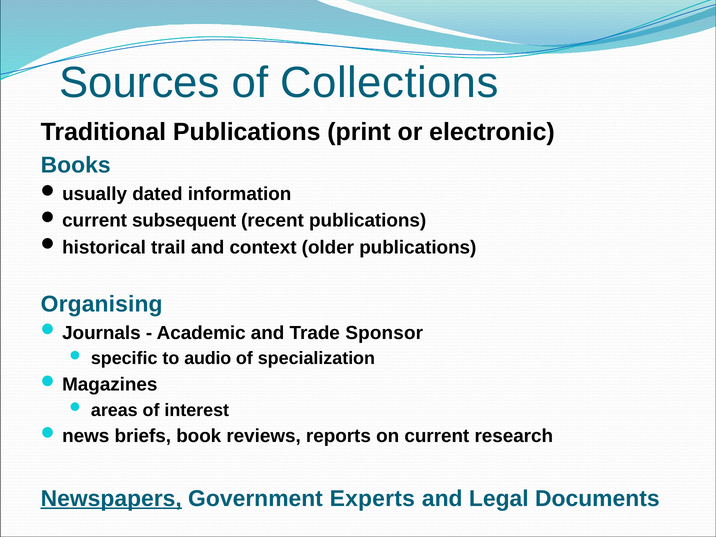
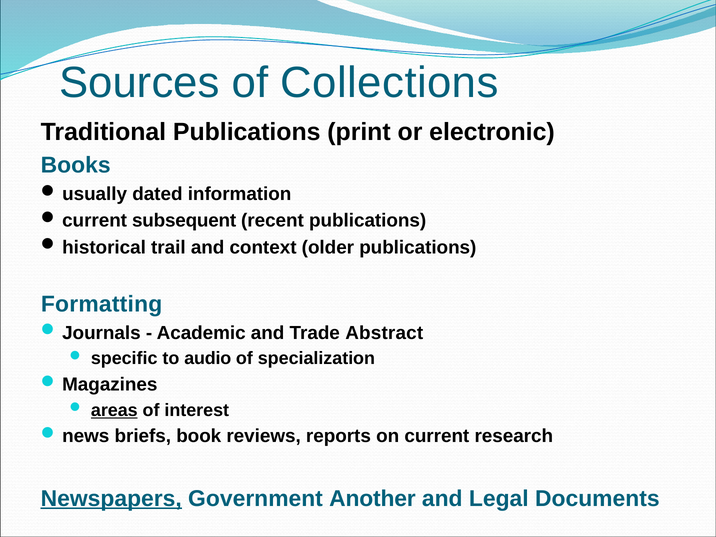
Organising: Organising -> Formatting
Sponsor: Sponsor -> Abstract
areas underline: none -> present
Experts: Experts -> Another
